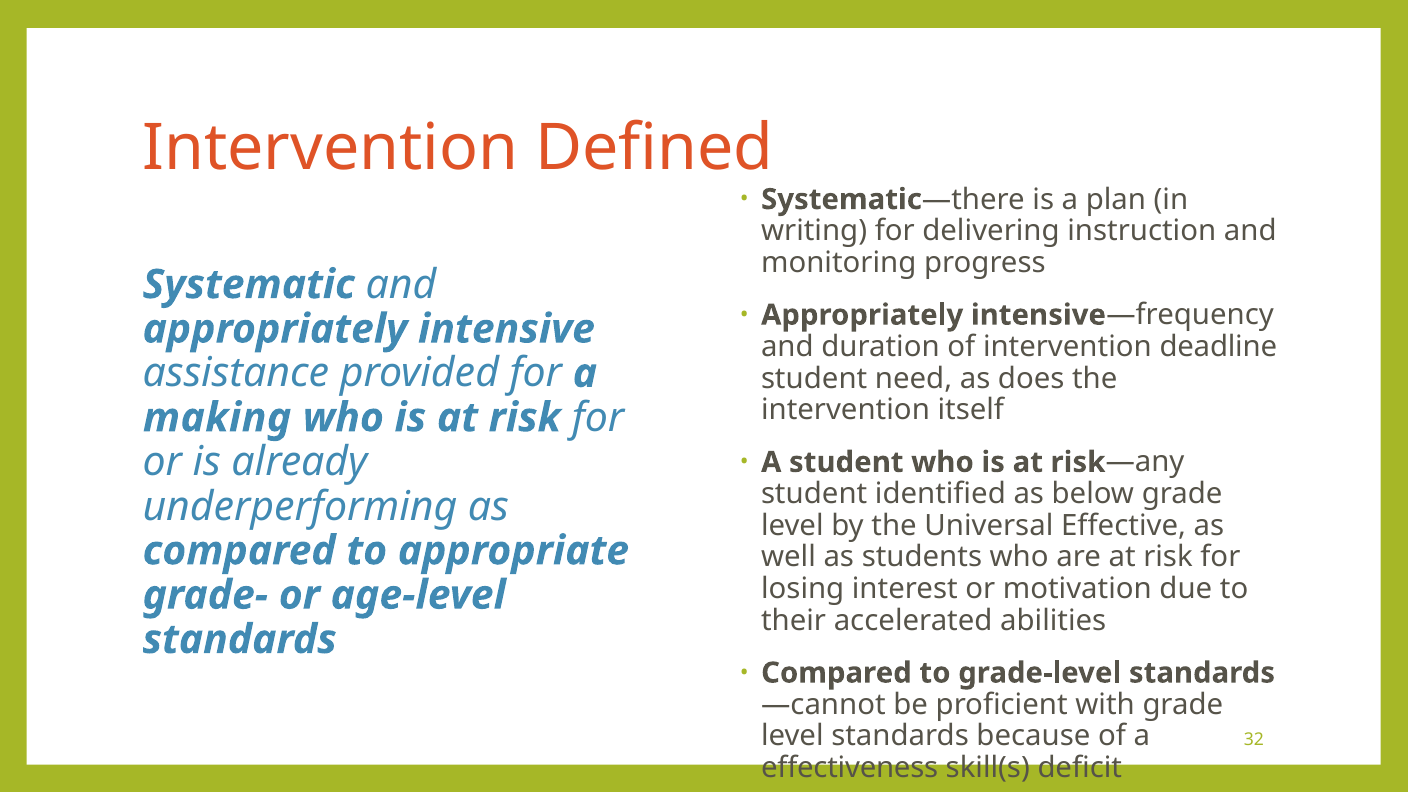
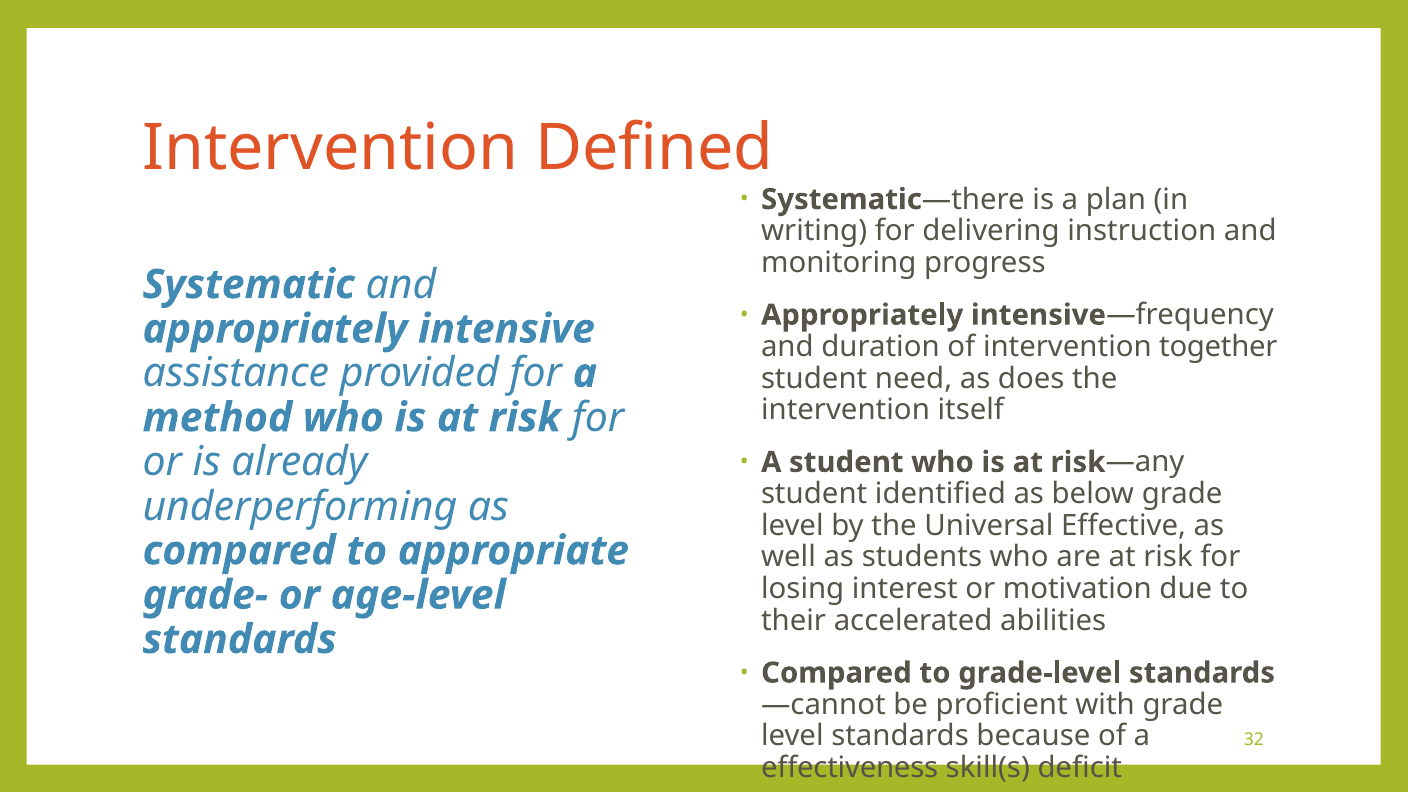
deadline: deadline -> together
making: making -> method
